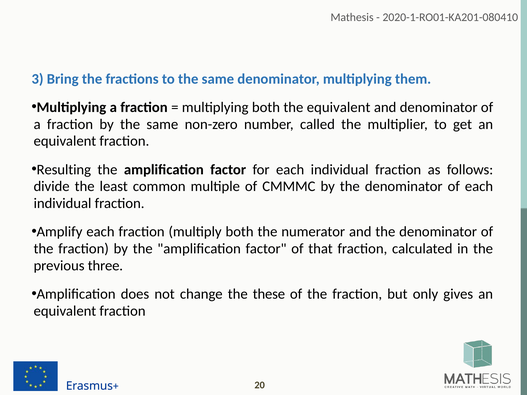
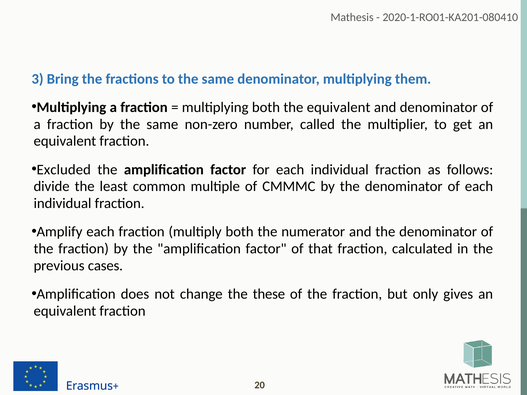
Resulting: Resulting -> Excluded
three: three -> cases
